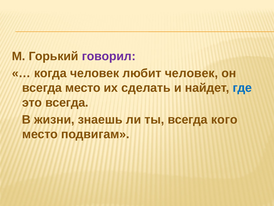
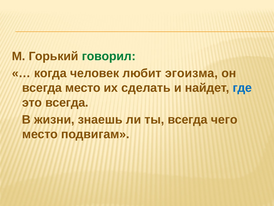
говорил colour: purple -> green
любит человек: человек -> эгоизма
кого: кого -> чего
